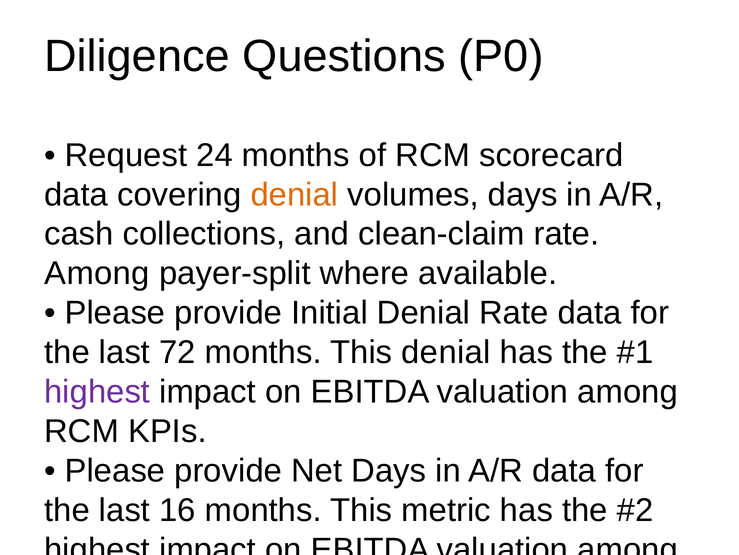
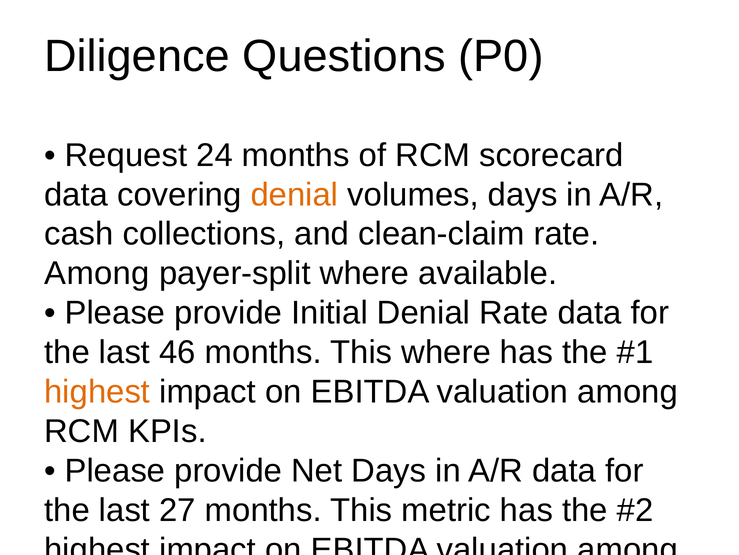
72: 72 -> 46
This denial: denial -> where
highest at (97, 392) colour: purple -> orange
16: 16 -> 27
